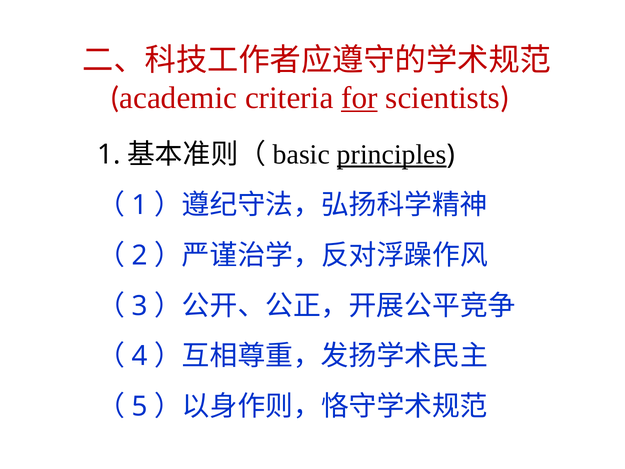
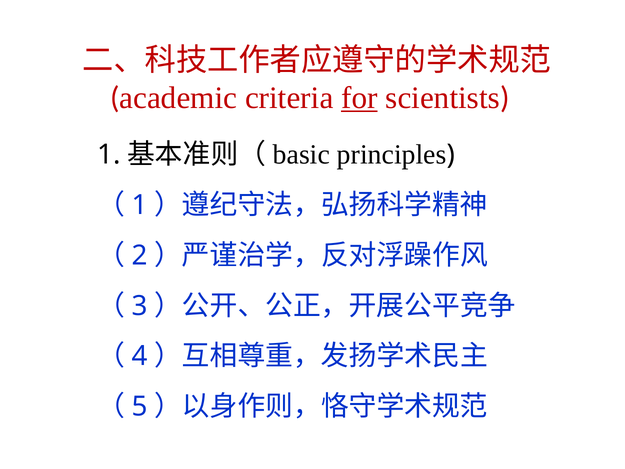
principles underline: present -> none
